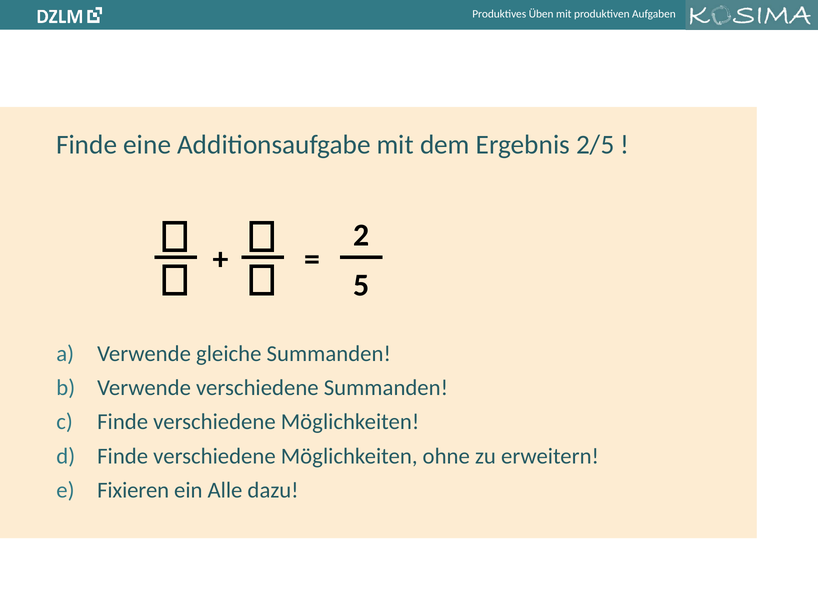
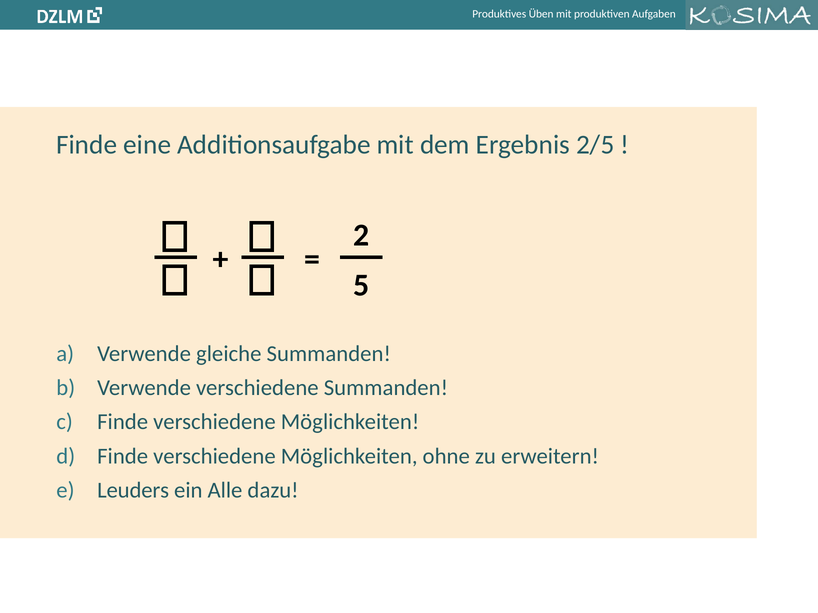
Fixieren: Fixieren -> Leuders
